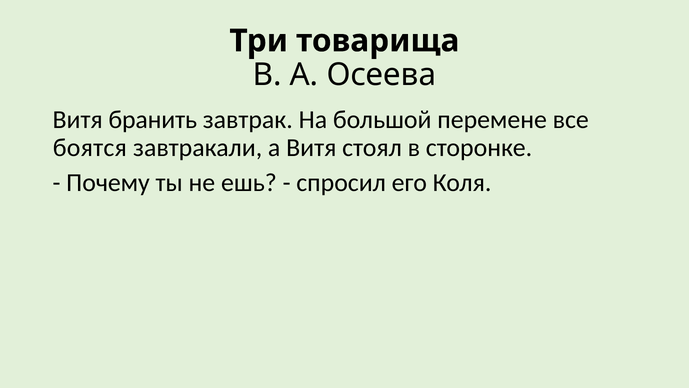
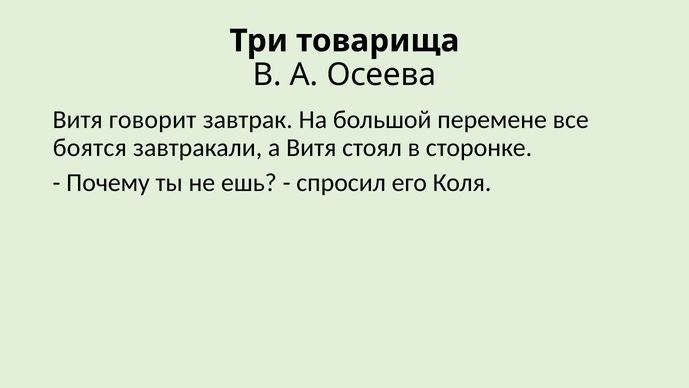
бранить: бранить -> говорит
